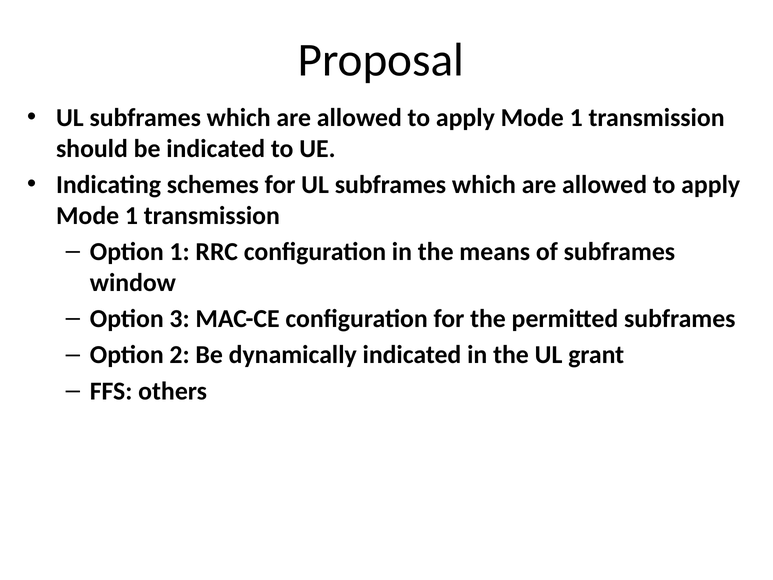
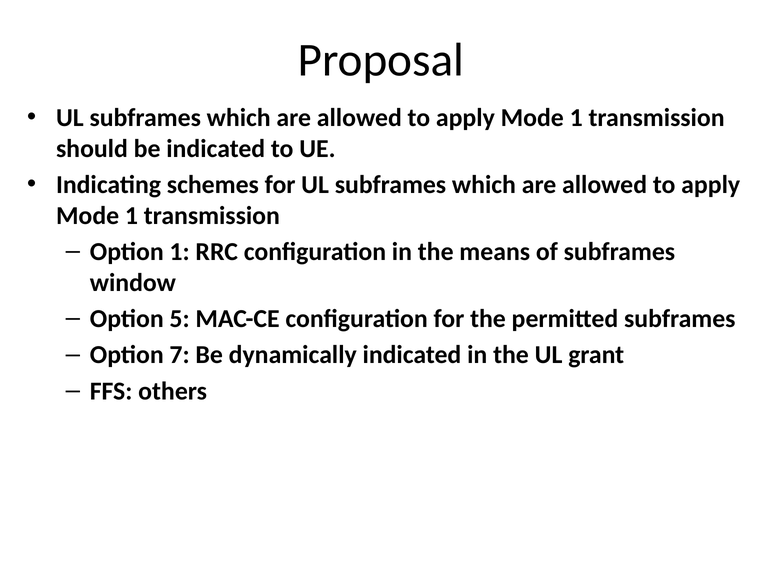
3: 3 -> 5
2: 2 -> 7
